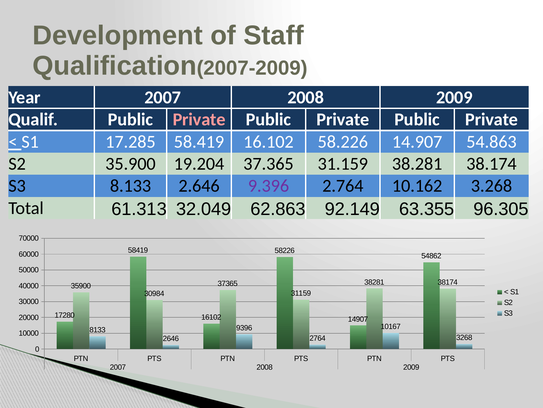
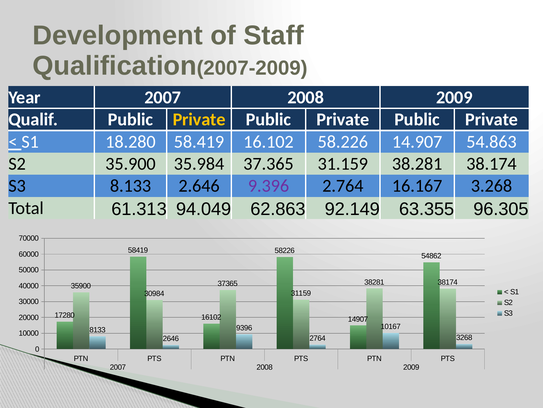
Private at (199, 119) colour: pink -> yellow
17.285: 17.285 -> 18.280
19.204: 19.204 -> 35.984
10.162: 10.162 -> 16.167
32.049: 32.049 -> 94.049
